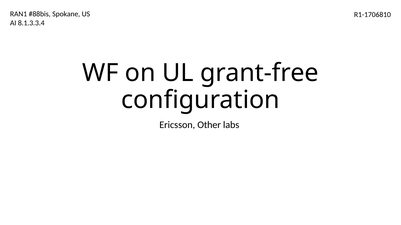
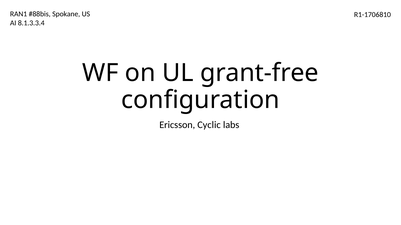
Other: Other -> Cyclic
